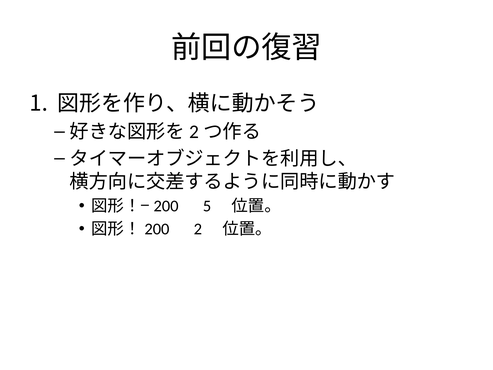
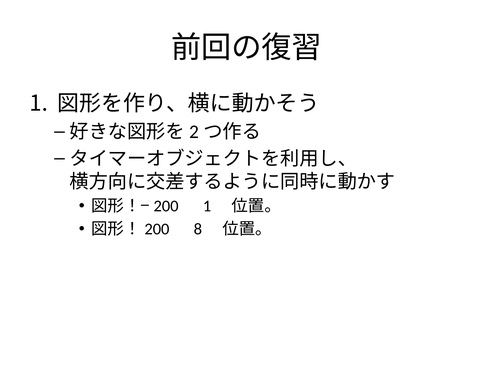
5 at (207, 206): 5 -> 1
2: 2 -> 8
